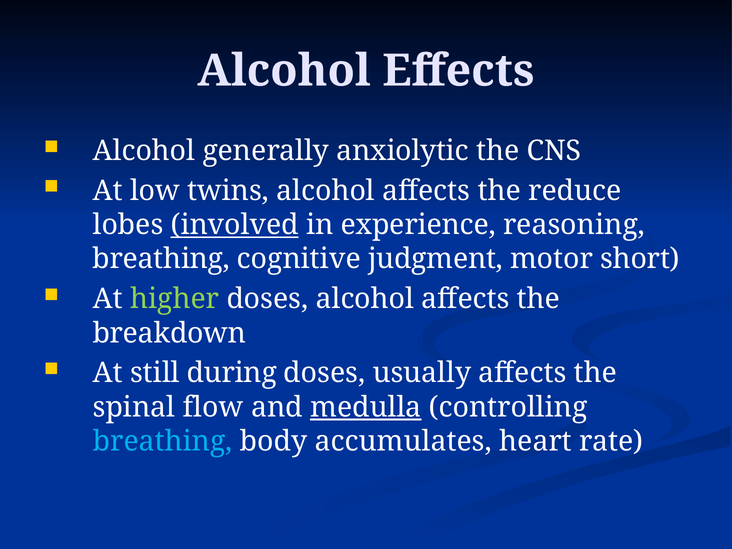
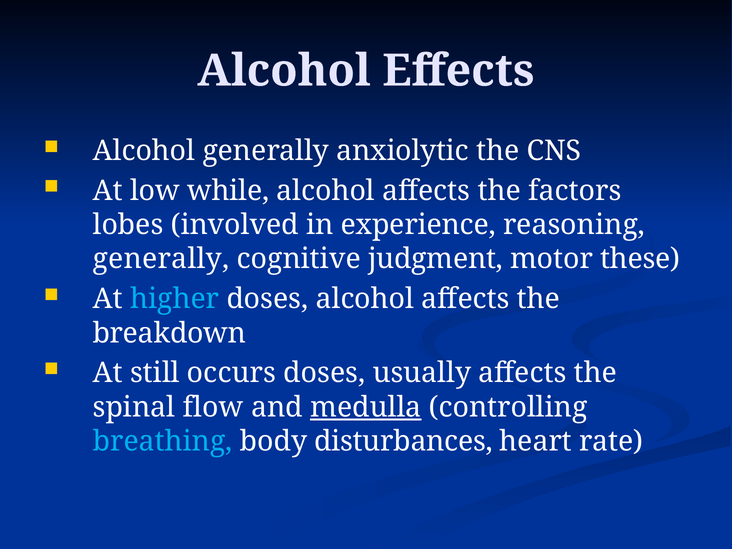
twins: twins -> while
reduce: reduce -> factors
involved underline: present -> none
breathing at (161, 259): breathing -> generally
short: short -> these
higher colour: light green -> light blue
during: during -> occurs
accumulates: accumulates -> disturbances
